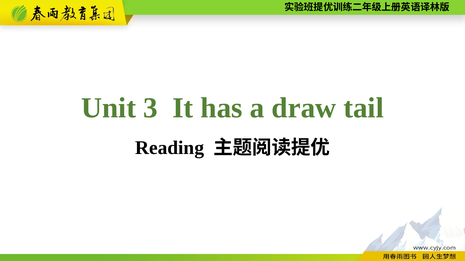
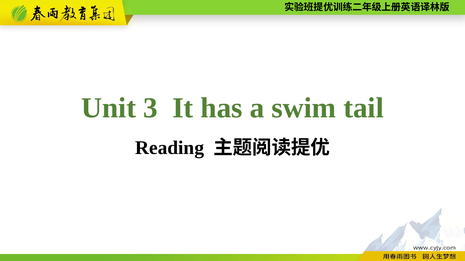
draw: draw -> swim
